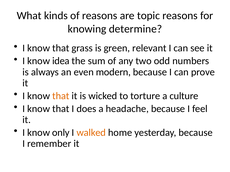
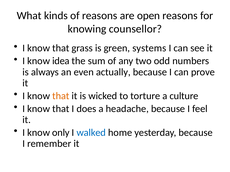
topic: topic -> open
determine: determine -> counsellor
relevant: relevant -> systems
modern: modern -> actually
walked colour: orange -> blue
